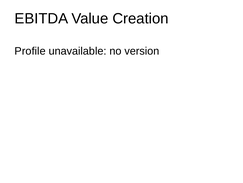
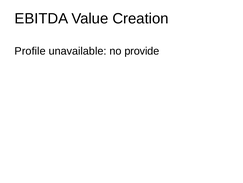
version: version -> provide
